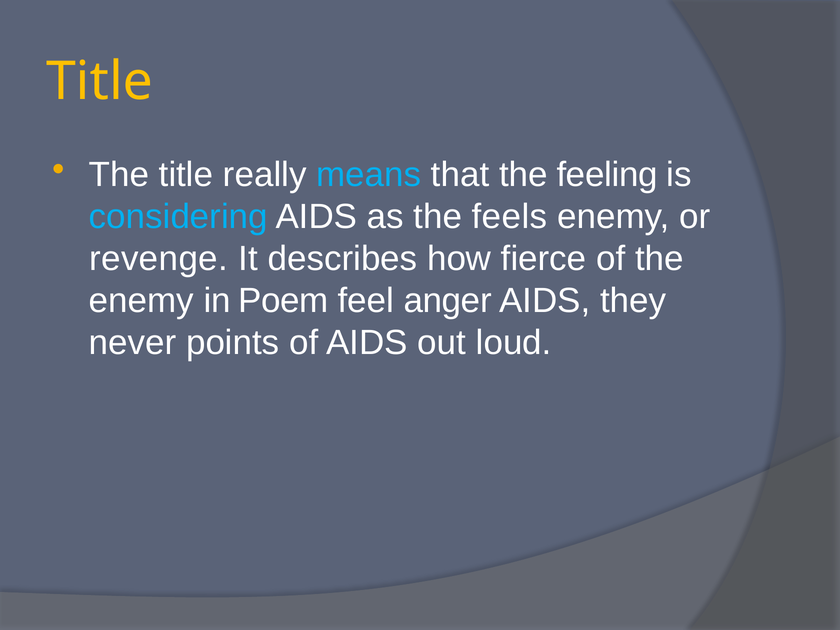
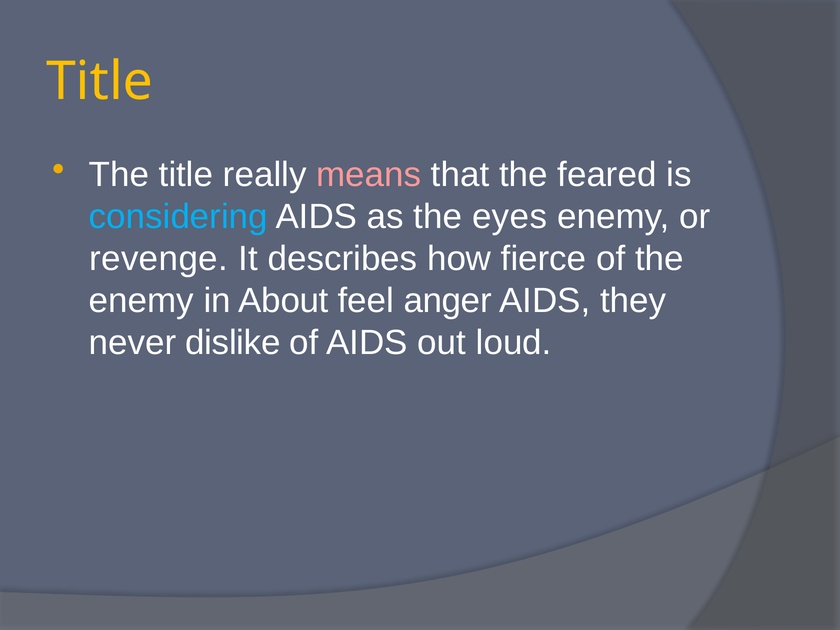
means colour: light blue -> pink
feeling: feeling -> feared
feels: feels -> eyes
Poem: Poem -> About
points: points -> dislike
